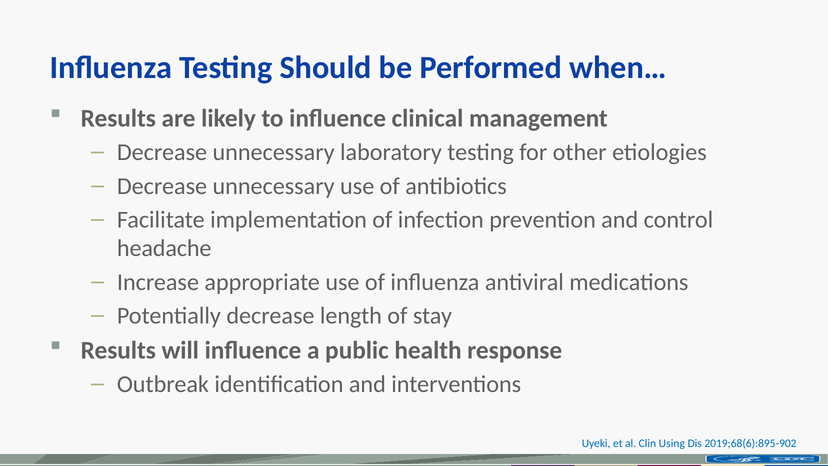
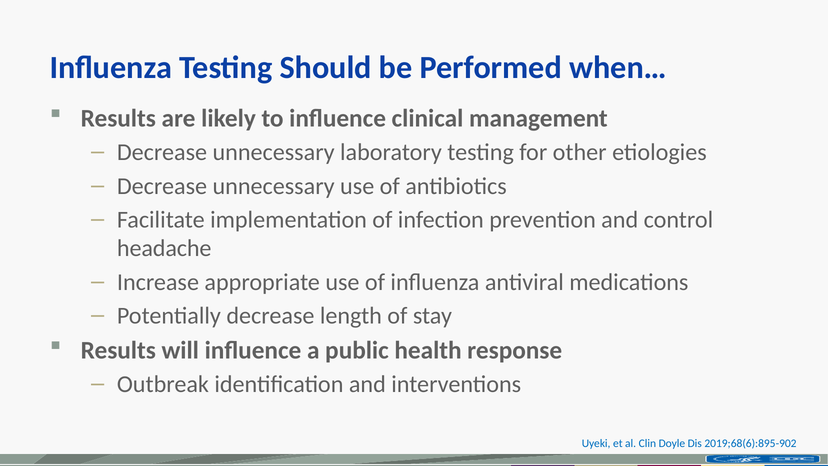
Using: Using -> Doyle
